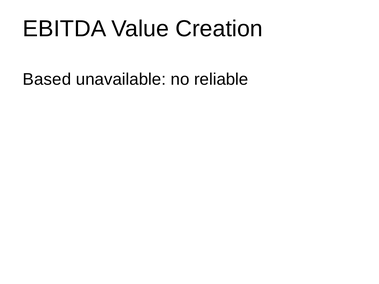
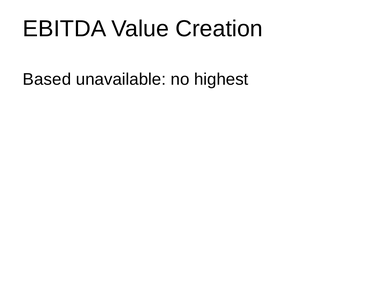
reliable: reliable -> highest
